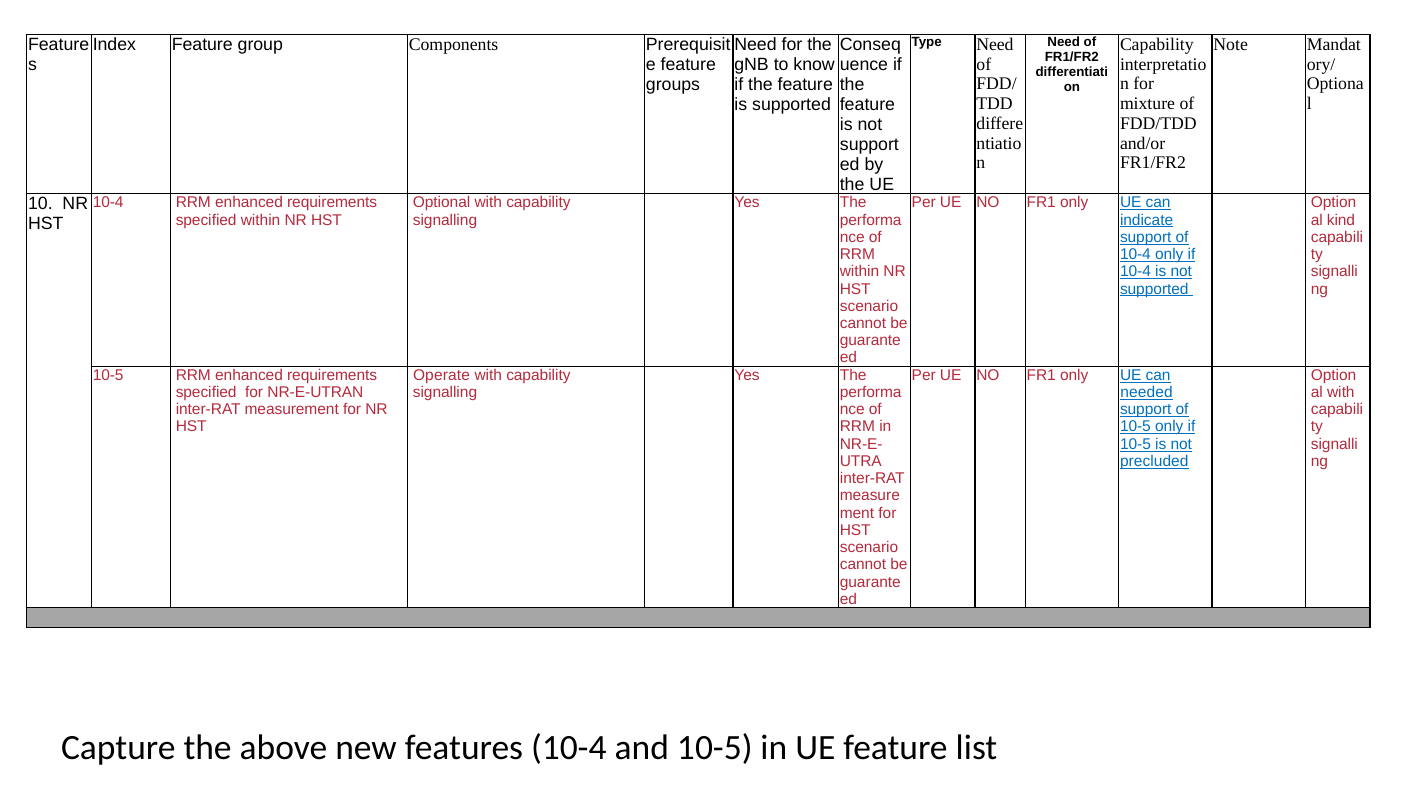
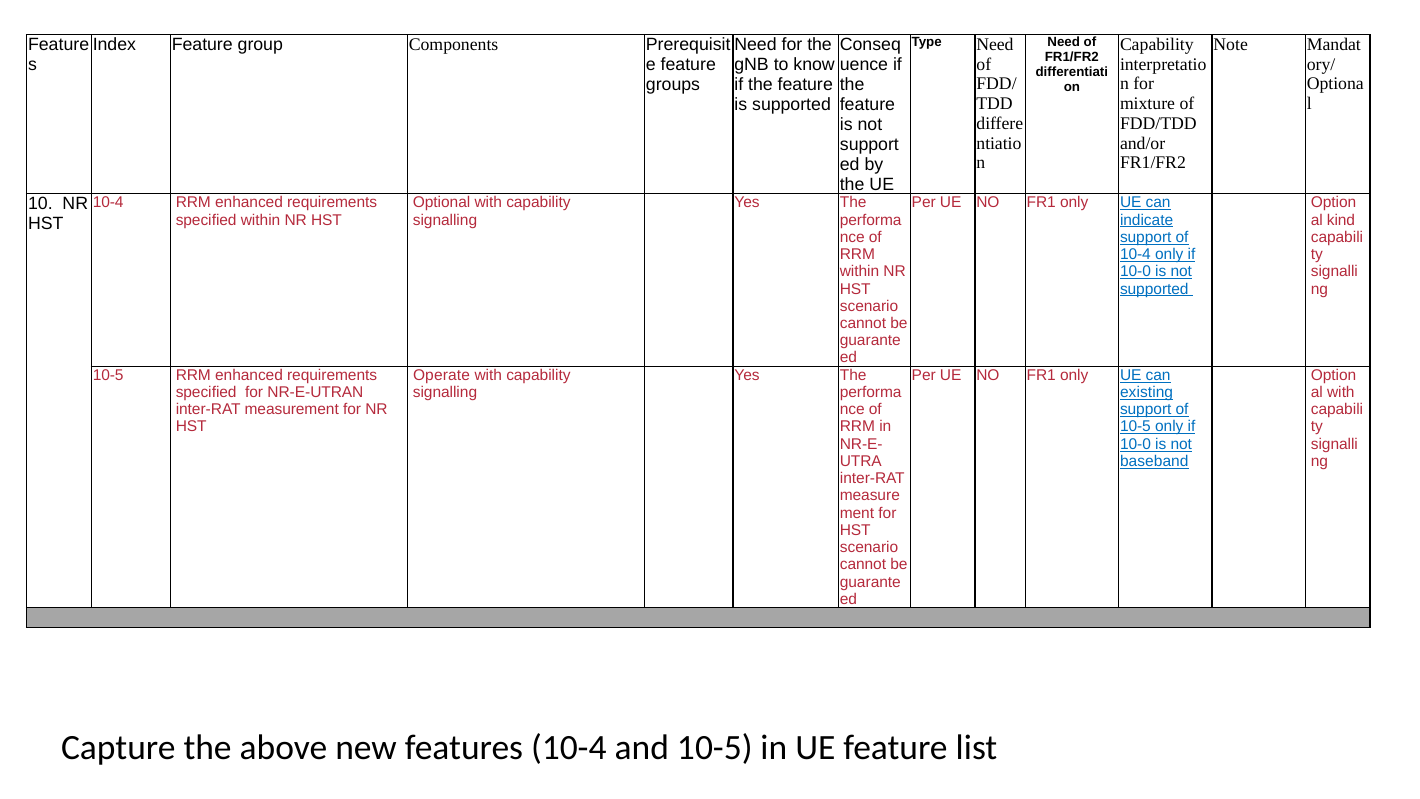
10-4 at (1135, 272): 10-4 -> 10-0
needed: needed -> existing
10-5 at (1135, 444): 10-5 -> 10-0
precluded: precluded -> baseband
